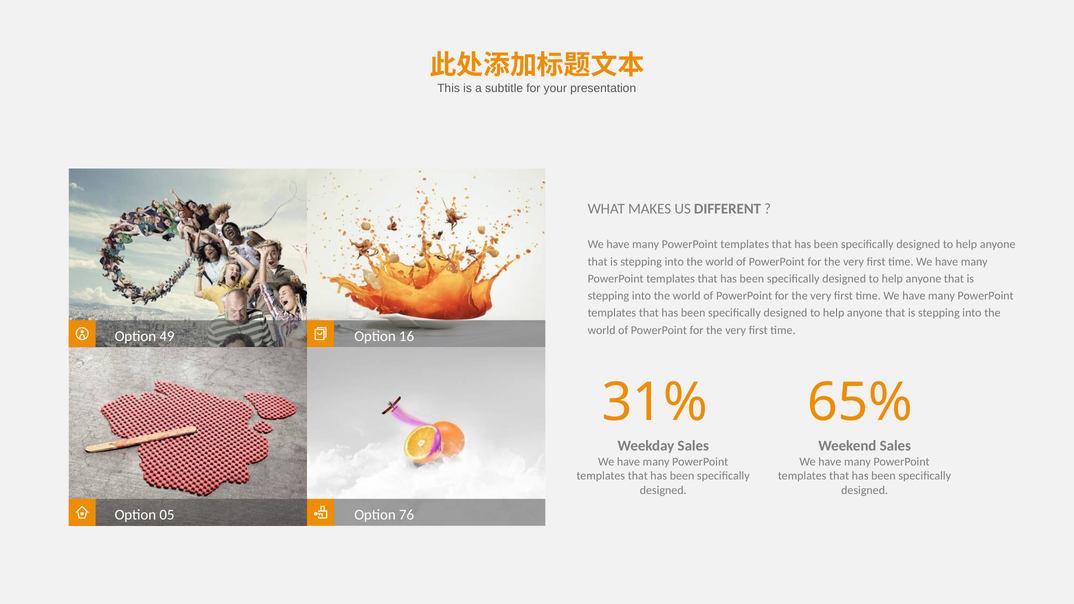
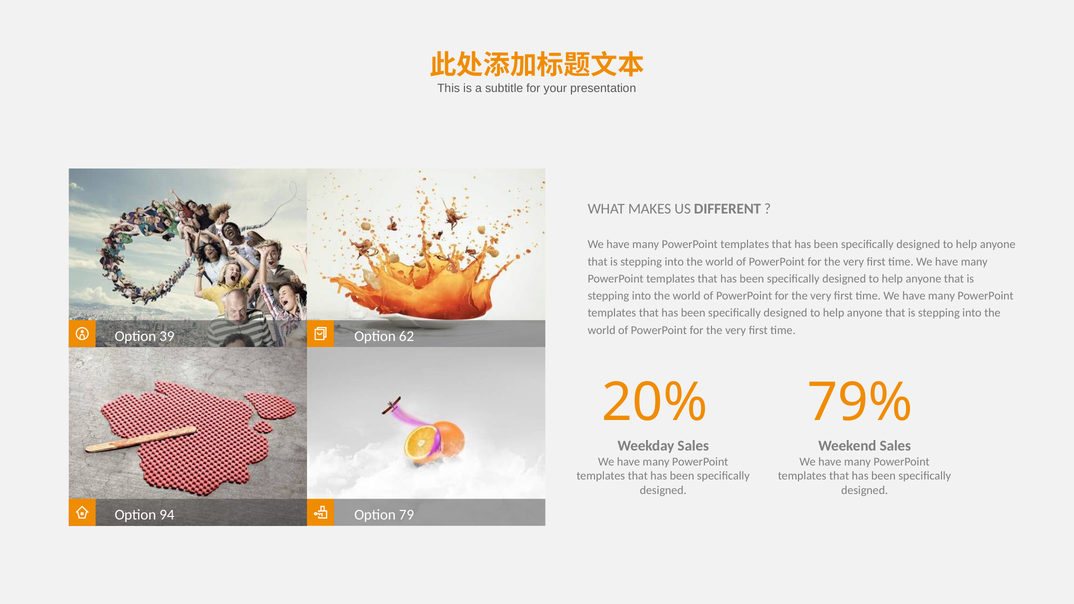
49: 49 -> 39
16: 16 -> 62
31%: 31% -> 20%
65%: 65% -> 79%
05: 05 -> 94
76: 76 -> 79
